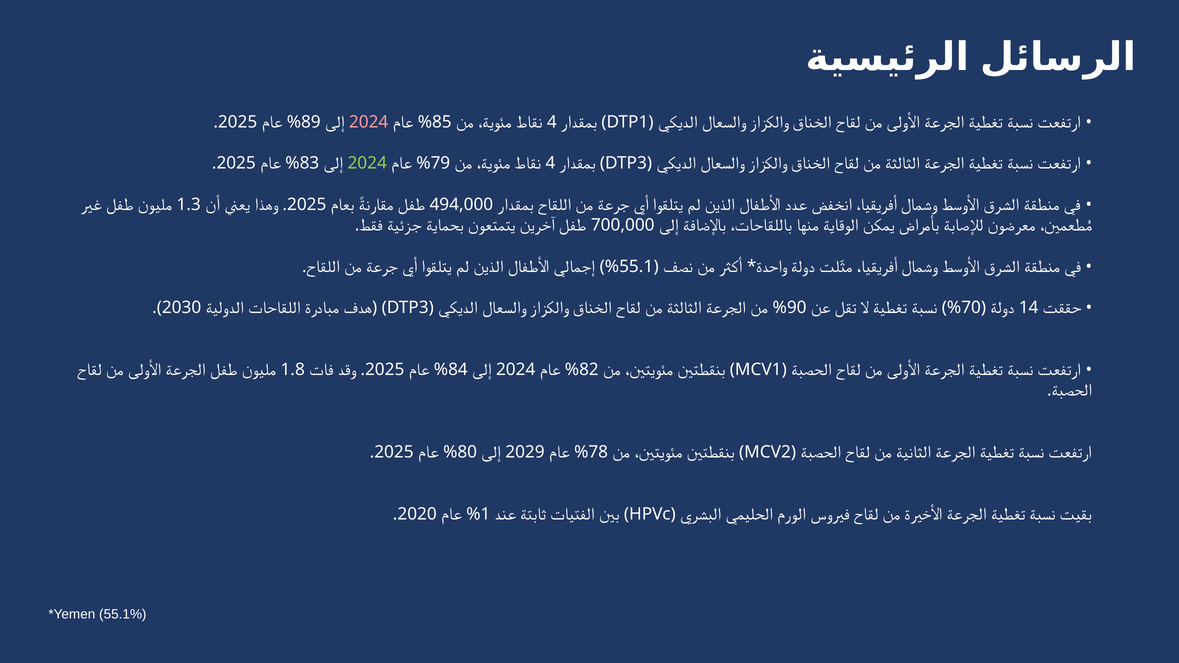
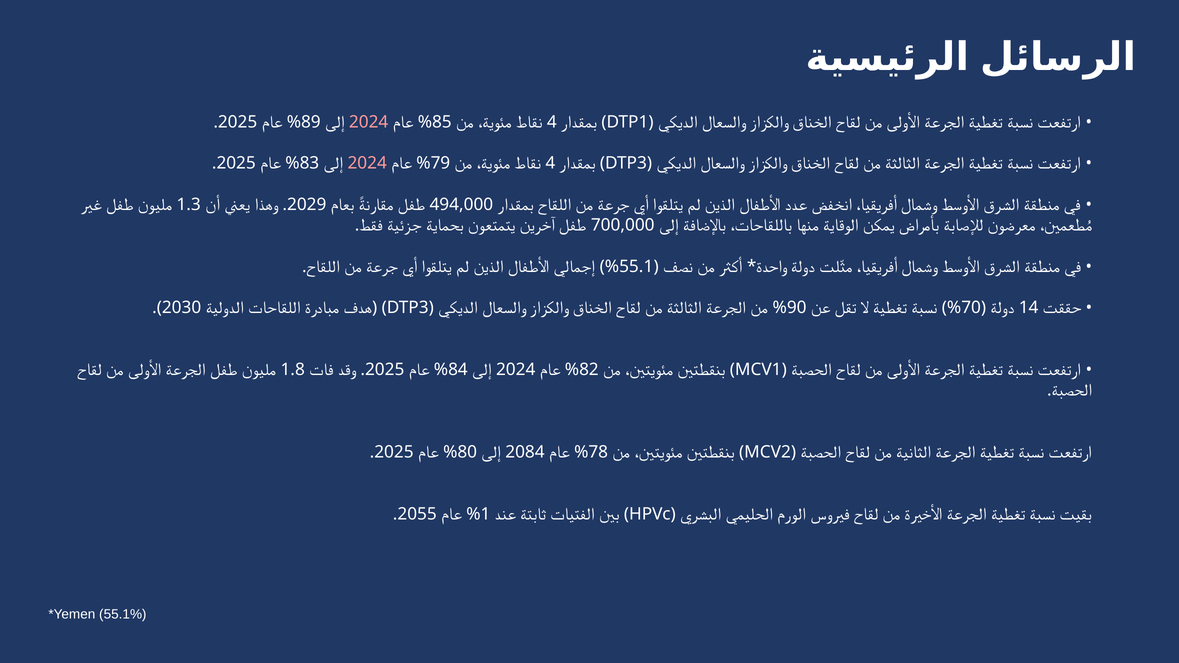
2024 at (367, 163) colour: light green -> pink
2025 at (307, 205): 2025 -> 2029
2029: 2029 -> 2084
2020: 2020 -> 2055
